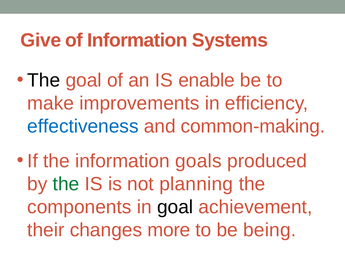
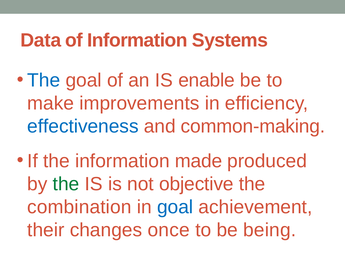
Give: Give -> Data
The at (44, 80) colour: black -> blue
goals: goals -> made
planning: planning -> objective
components: components -> combination
goal at (175, 207) colour: black -> blue
more: more -> once
